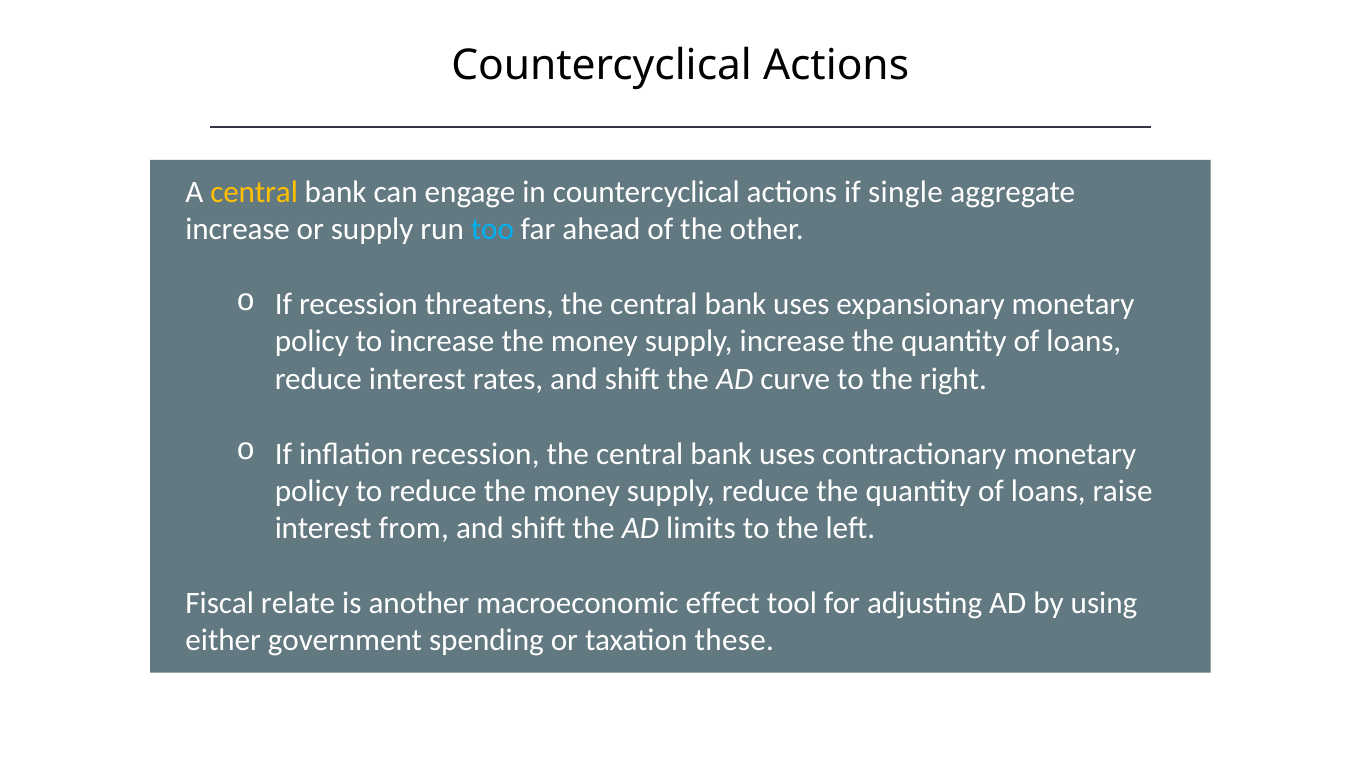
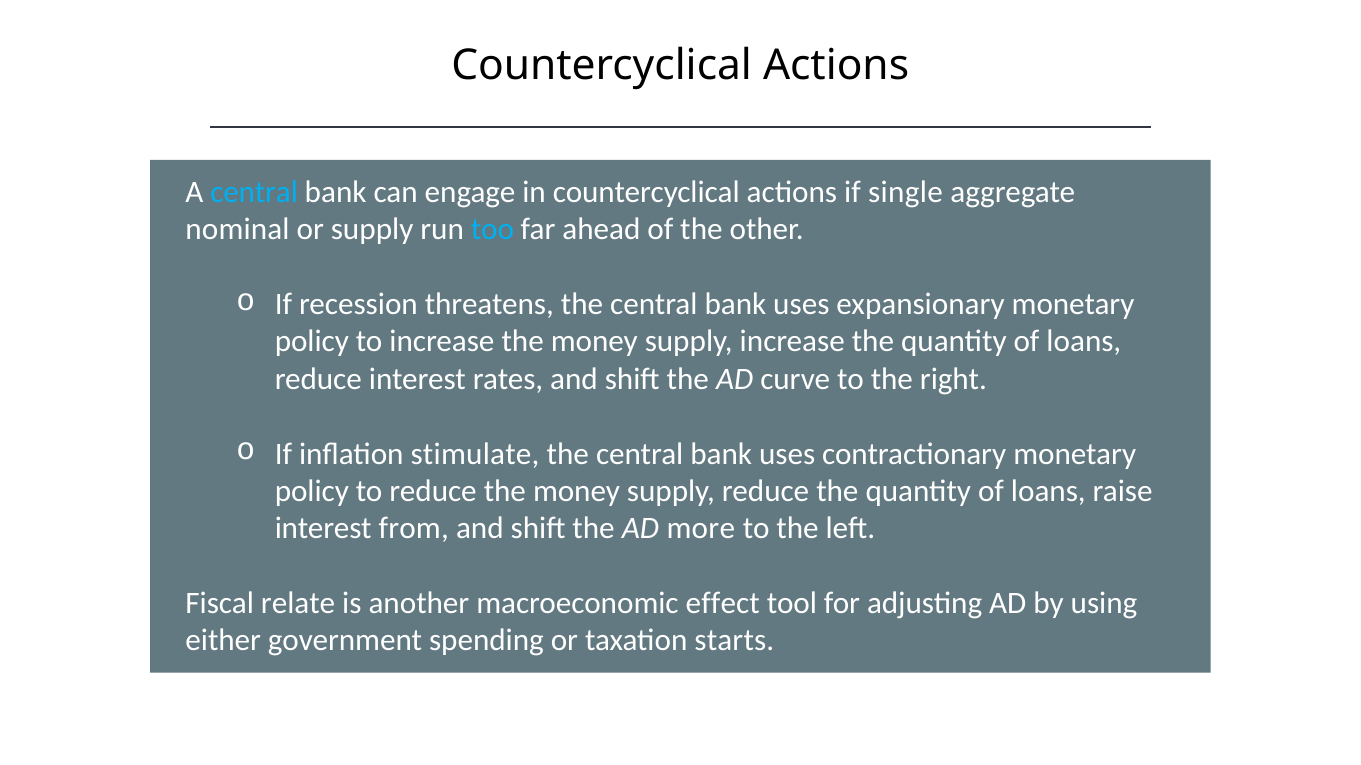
central at (254, 192) colour: yellow -> light blue
increase at (238, 230): increase -> nominal
inflation recession: recession -> stimulate
limits: limits -> more
these: these -> starts
